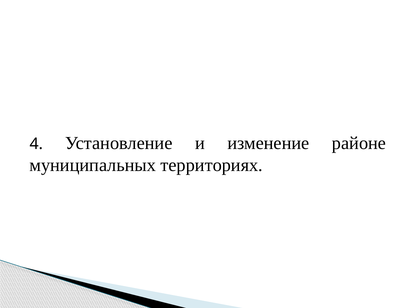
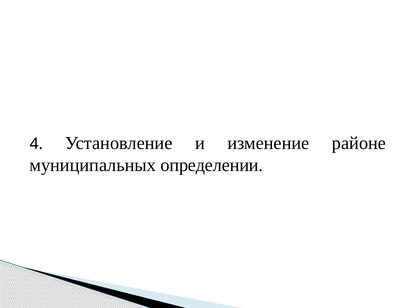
территориях: территориях -> определении
